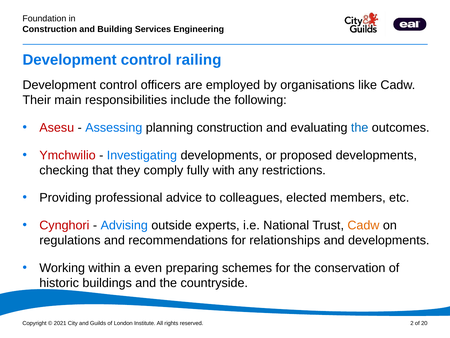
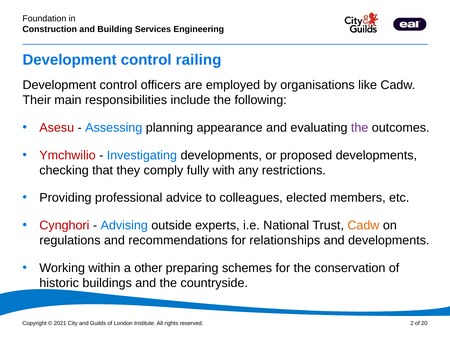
planning construction: construction -> appearance
the at (360, 128) colour: blue -> purple
even: even -> other
